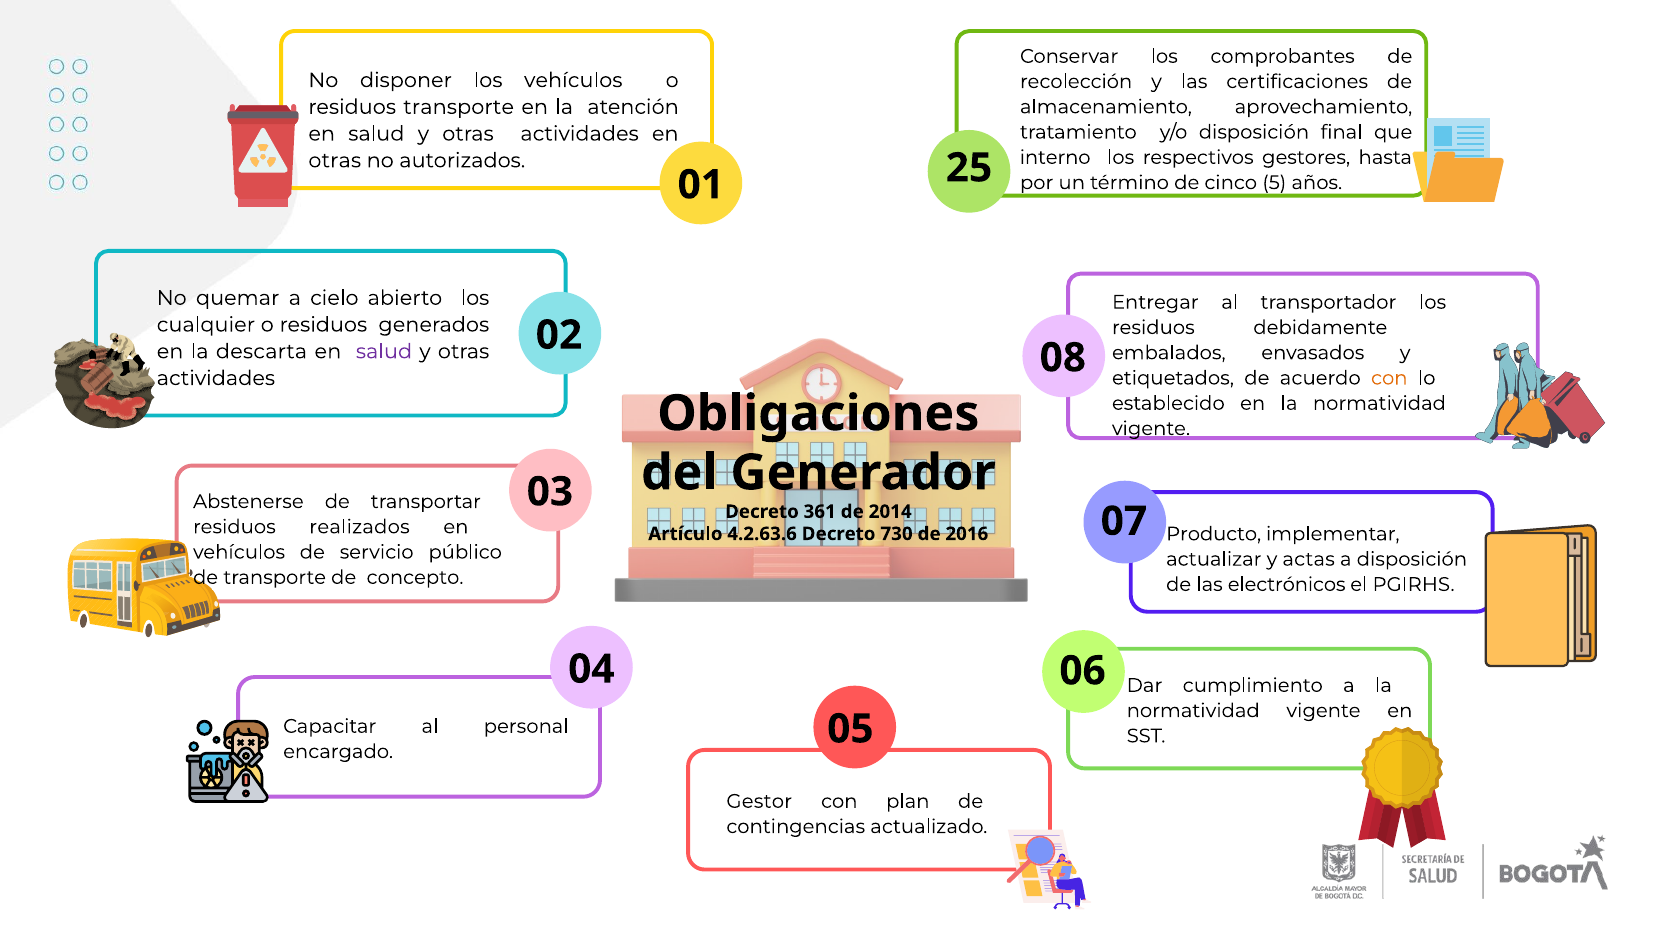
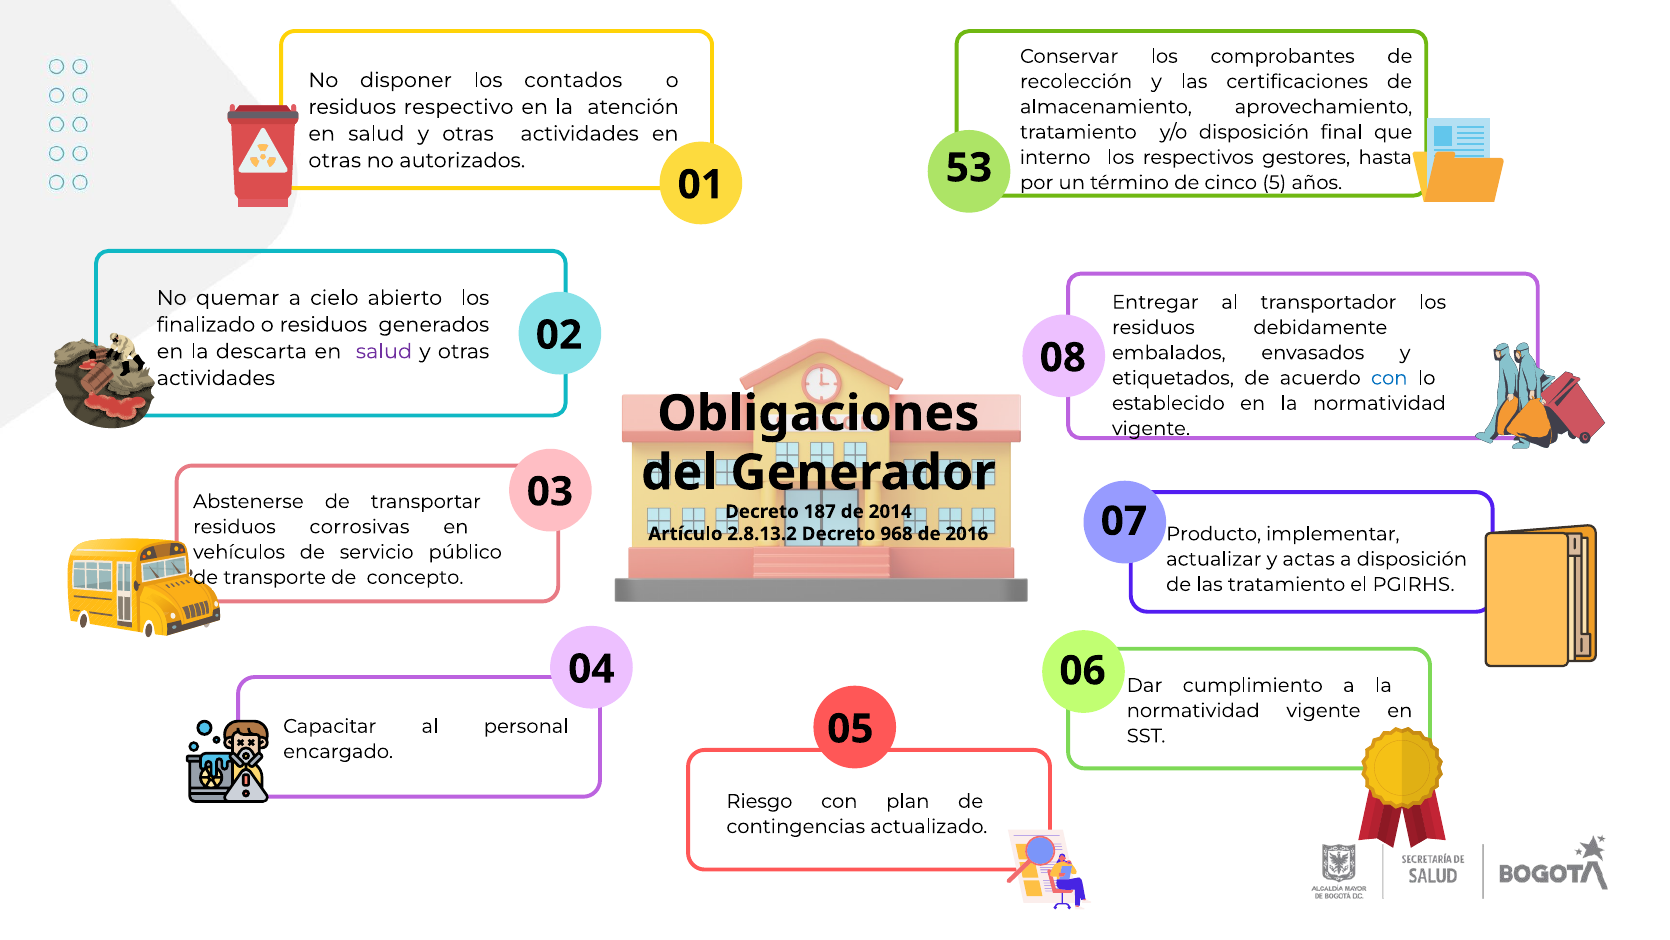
los vehículos: vehículos -> contados
residuos transporte: transporte -> respectivo
25: 25 -> 53
cualquier: cualquier -> finalizado
con at (1389, 378) colour: orange -> blue
361: 361 -> 187
realizados: realizados -> corrosivas
4.2.63.6: 4.2.63.6 -> 2.8.13.2
730: 730 -> 968
las electrónicos: electrónicos -> tratamiento
Gestor: Gestor -> Riesgo
